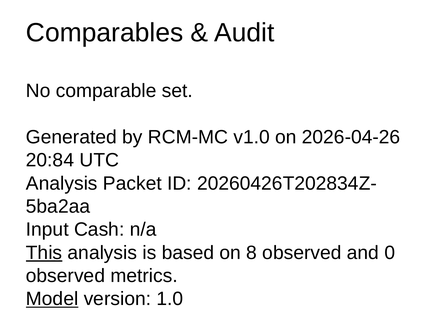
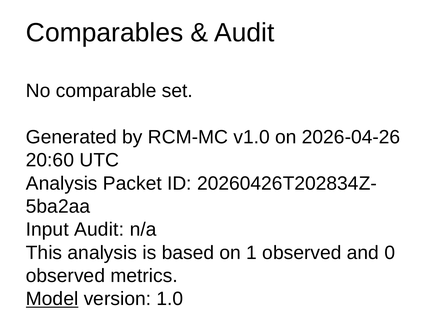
20:84: 20:84 -> 20:60
Input Cash: Cash -> Audit
This underline: present -> none
8: 8 -> 1
